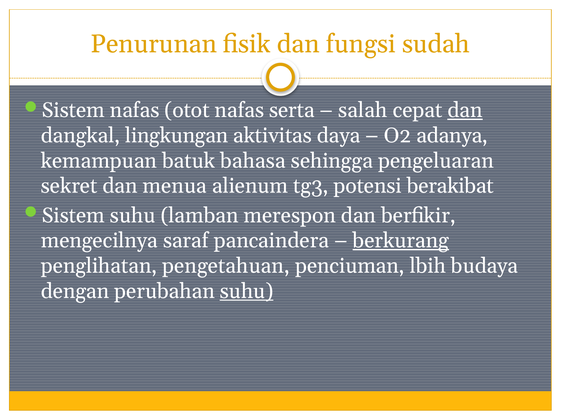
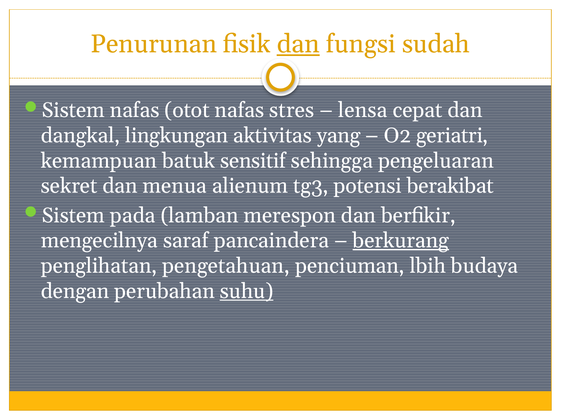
dan at (298, 44) underline: none -> present
serta: serta -> stres
salah: salah -> lensa
dan at (465, 111) underline: present -> none
daya: daya -> yang
adanya: adanya -> geriatri
bahasa: bahasa -> sensitif
Sistem suhu: suhu -> pada
